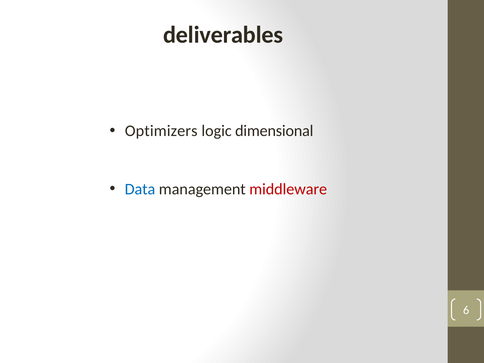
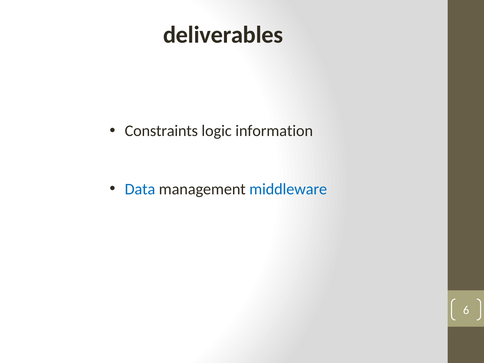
Optimizers: Optimizers -> Constraints
dimensional: dimensional -> information
middleware colour: red -> blue
